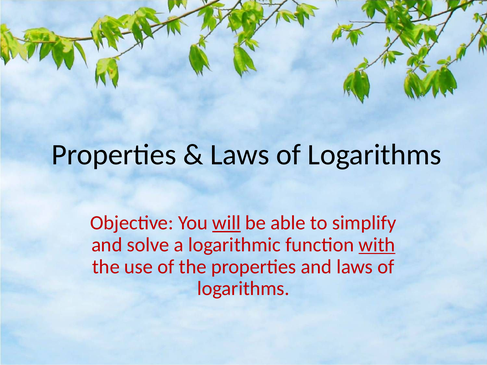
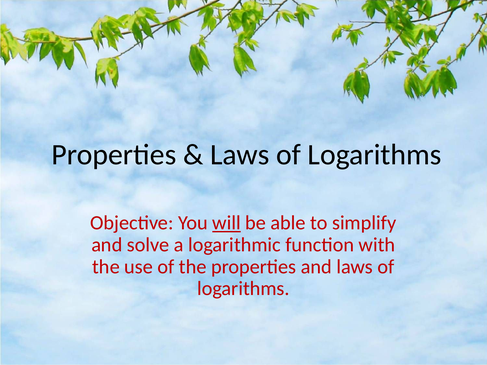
with underline: present -> none
